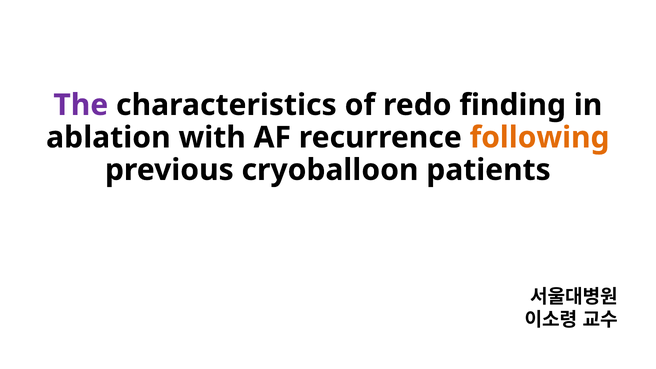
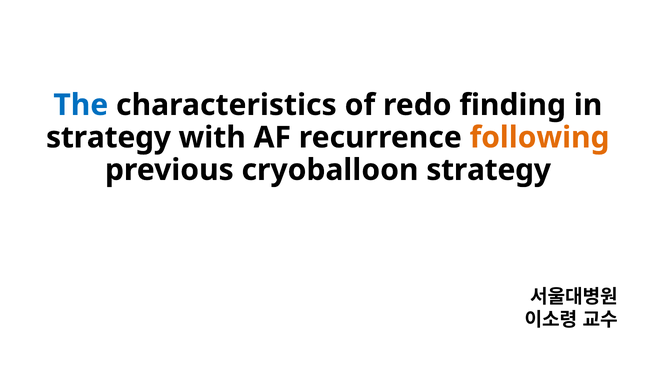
The colour: purple -> blue
ablation at (108, 138): ablation -> strategy
cryoballoon patients: patients -> strategy
